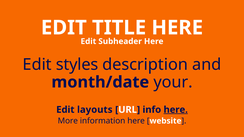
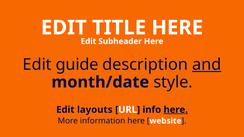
styles: styles -> guide
and underline: none -> present
your: your -> style
